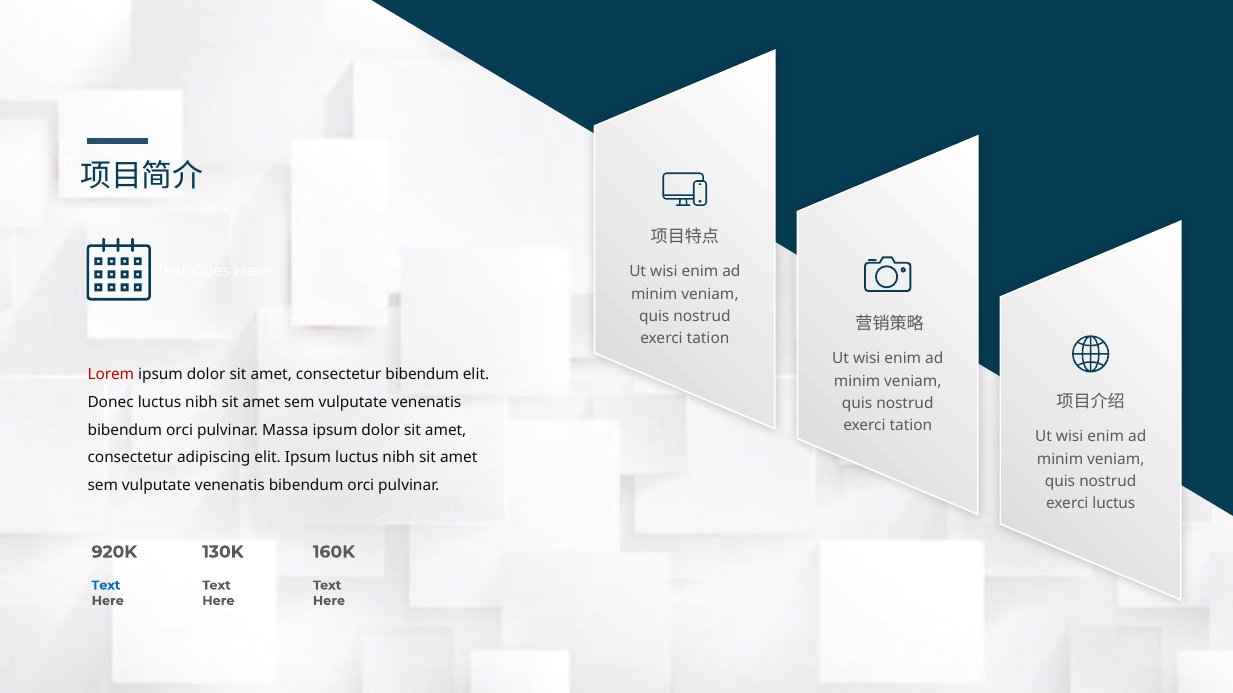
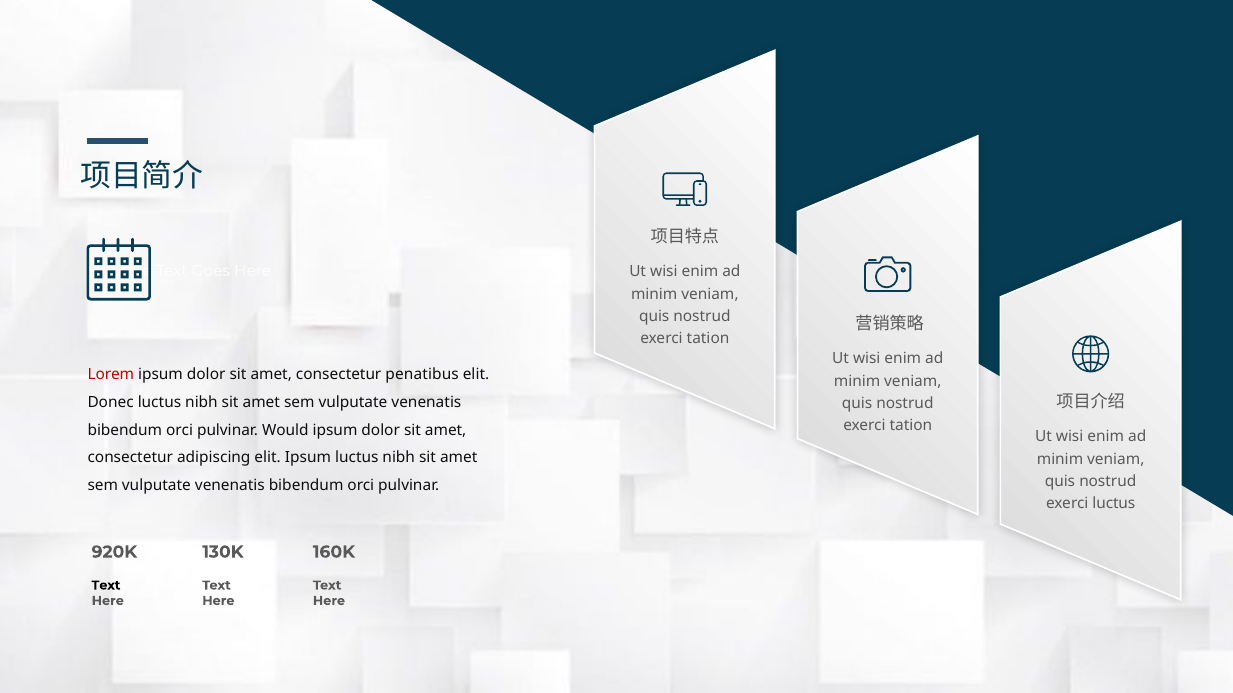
consectetur bibendum: bibendum -> penatibus
Massa: Massa -> Would
Text at (106, 586) colour: blue -> black
